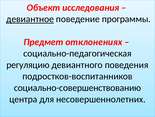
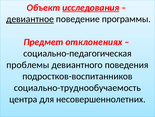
исследования underline: none -> present
регуляцию: регуляцию -> проблемы
социально-совершенствованию: социально-совершенствованию -> социально-труднообучаемость
